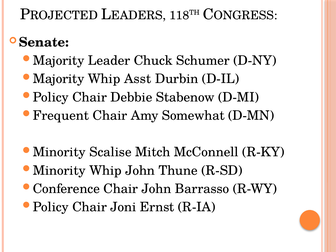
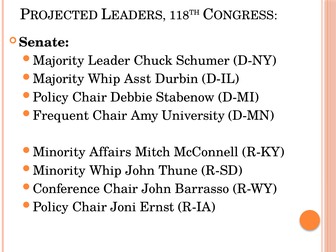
Somewhat: Somewhat -> University
Scalise: Scalise -> Affairs
